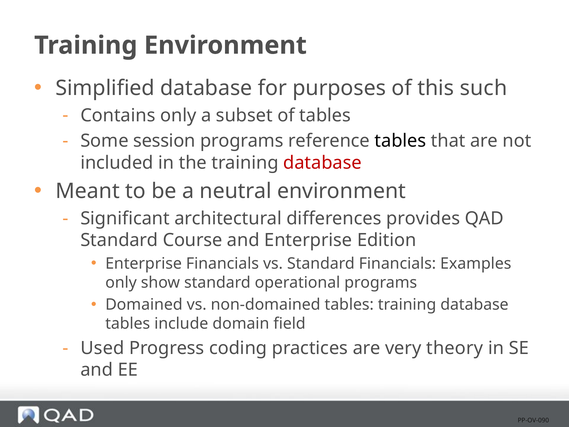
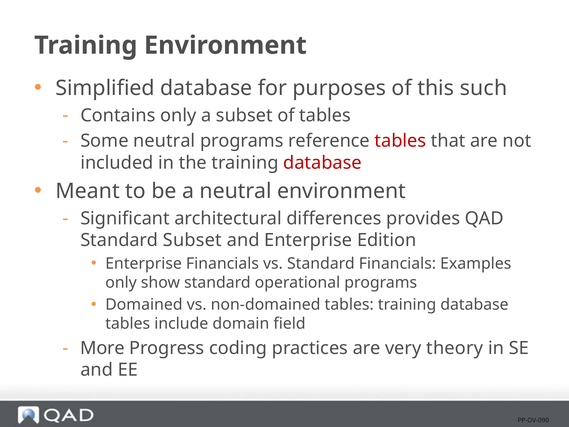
Some session: session -> neutral
tables at (400, 141) colour: black -> red
Standard Course: Course -> Subset
Used: Used -> More
